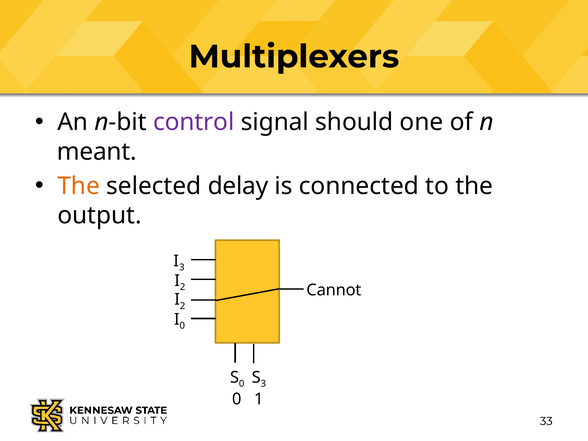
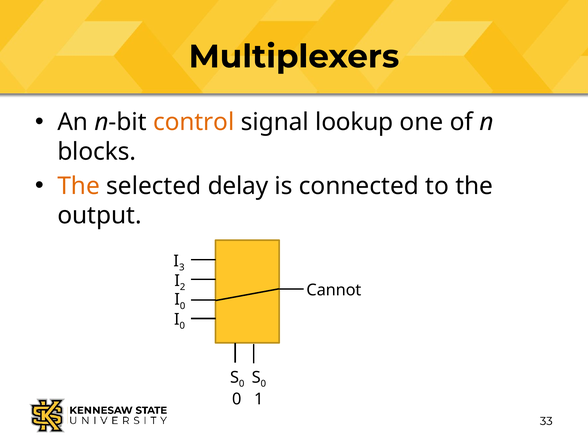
control colour: purple -> orange
should: should -> lookup
meant: meant -> blocks
2 at (183, 306): 2 -> 0
3 at (263, 384): 3 -> 0
